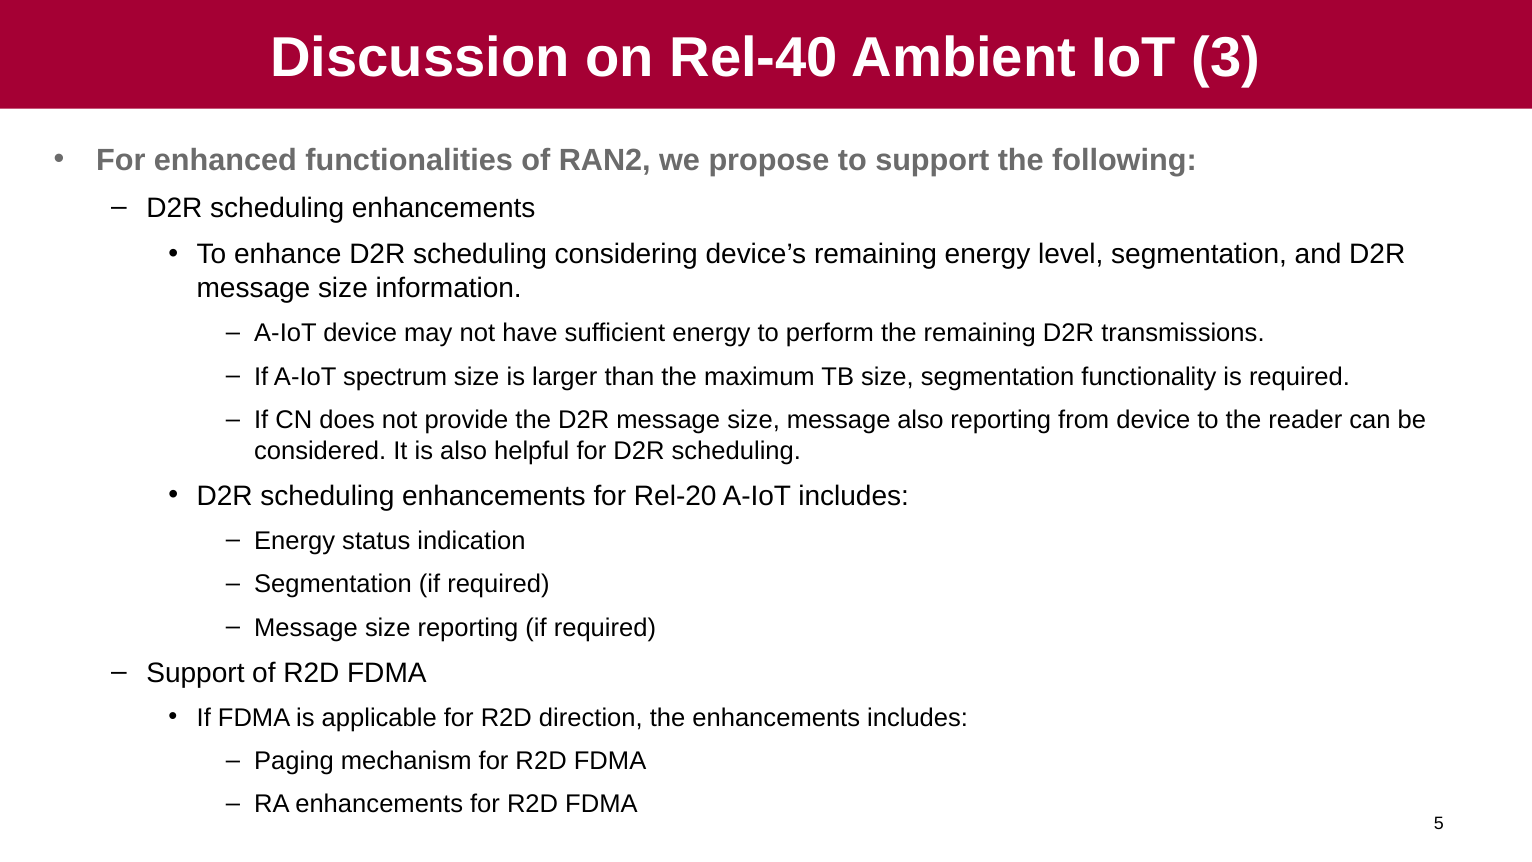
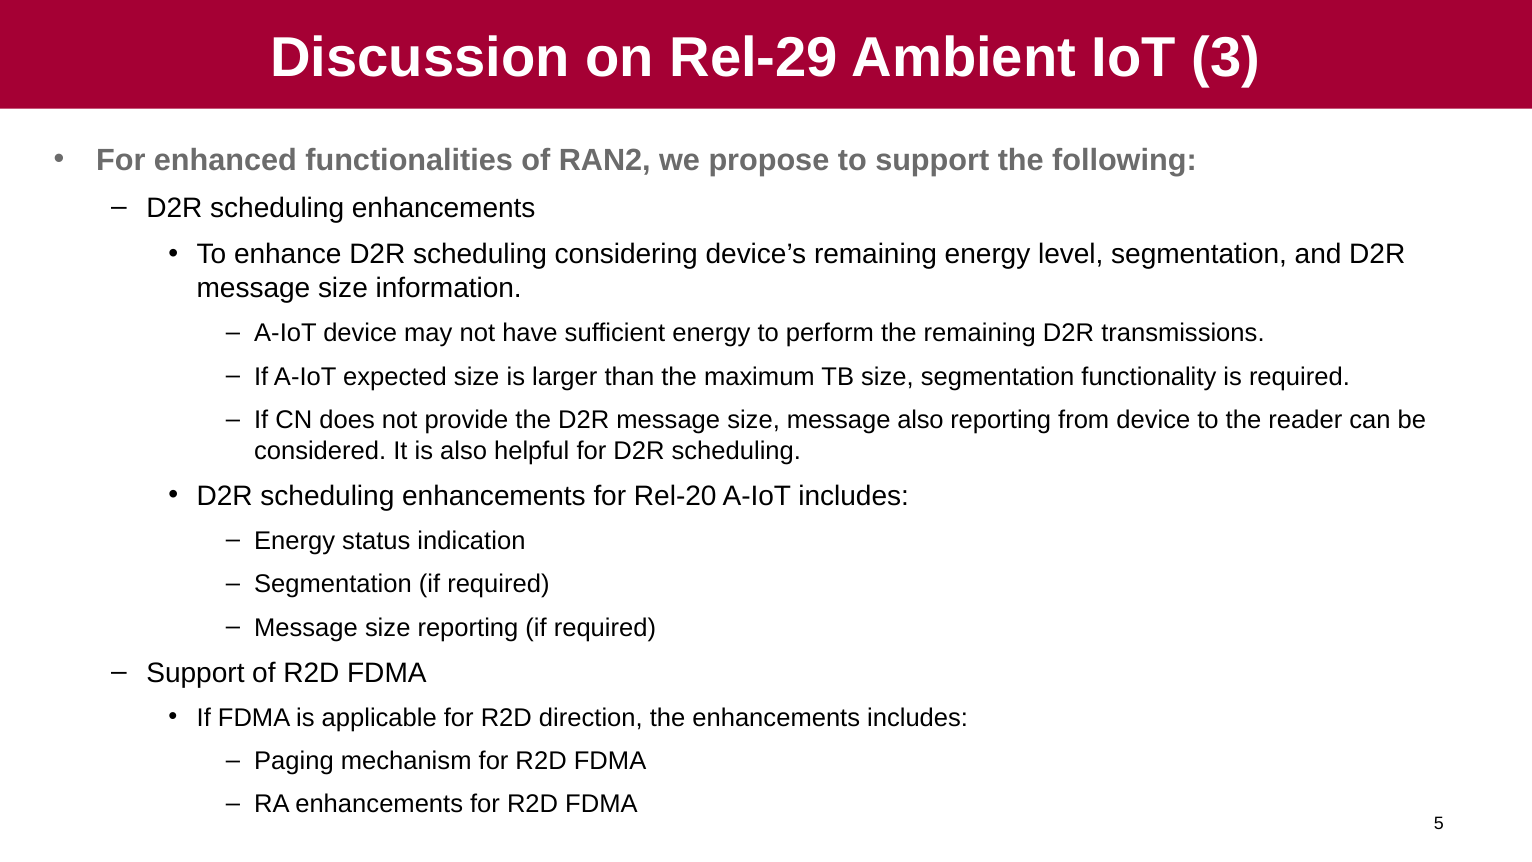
Rel-40: Rel-40 -> Rel-29
spectrum: spectrum -> expected
